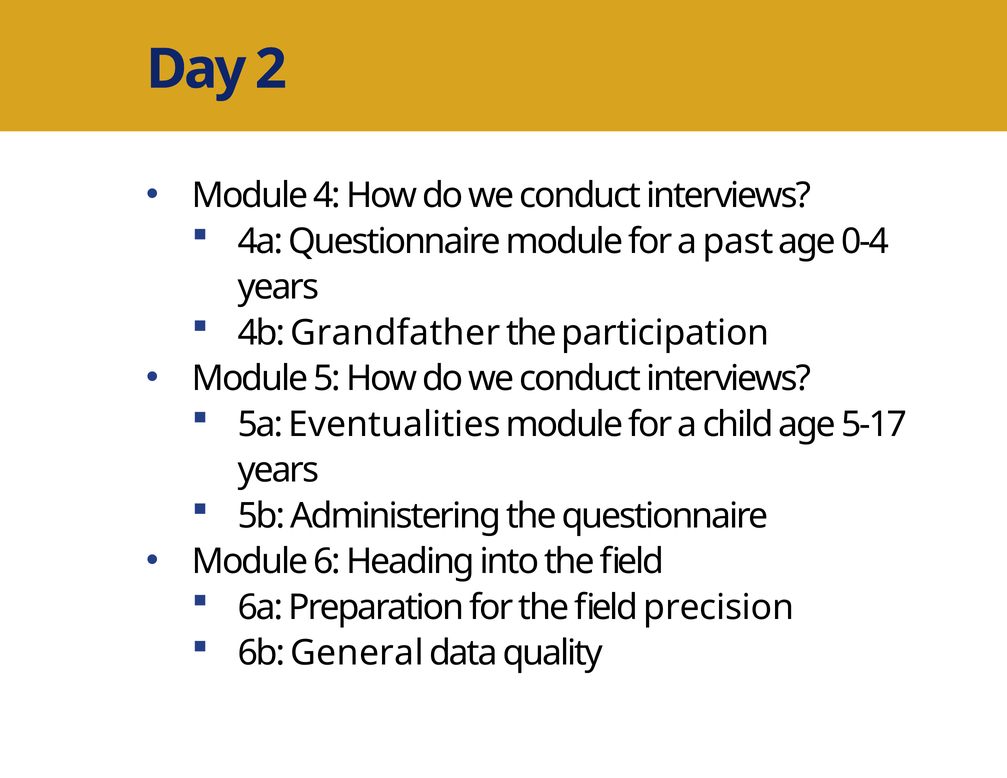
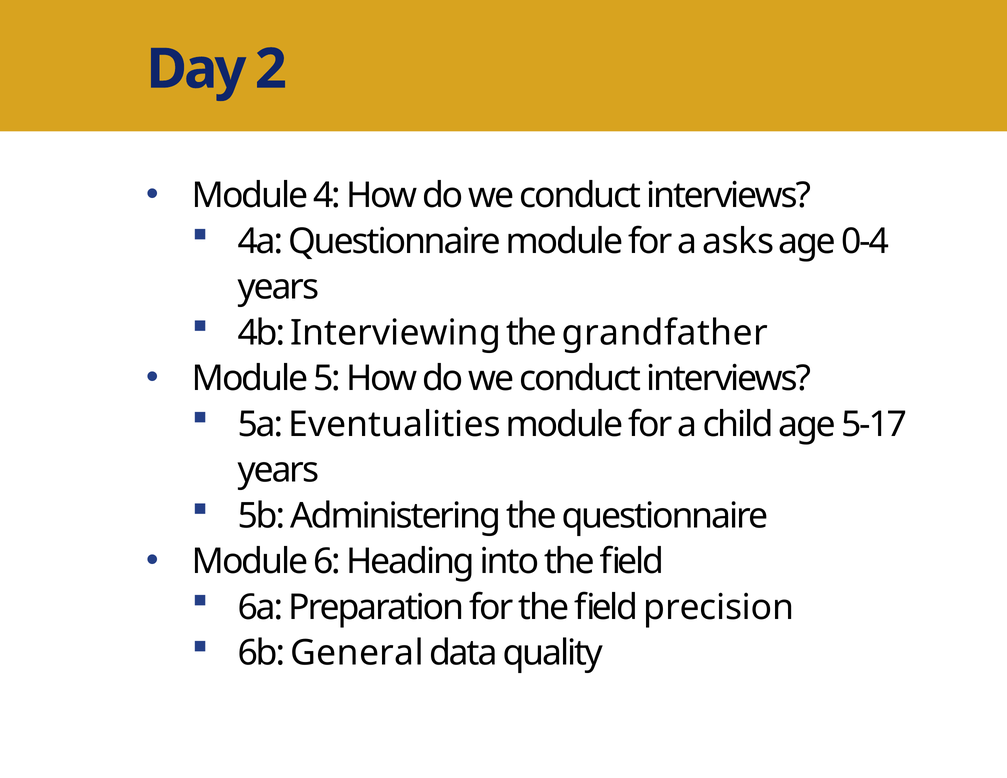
past: past -> asks
Grandfather: Grandfather -> Interviewing
participation: participation -> grandfather
